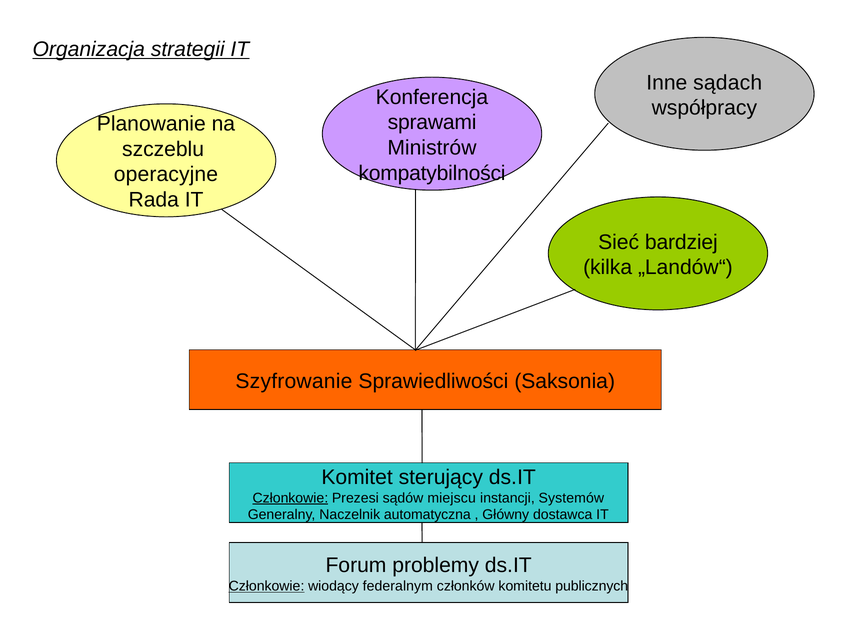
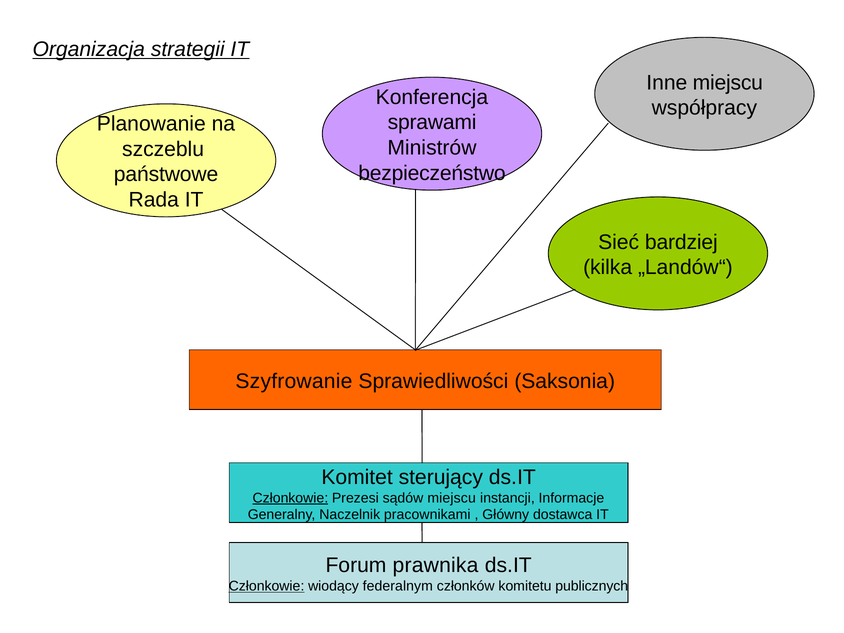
Inne sądach: sądach -> miejscu
kompatybilności: kompatybilności -> bezpieczeństwo
operacyjne: operacyjne -> państwowe
Systemów: Systemów -> Informacje
automatyczna: automatyczna -> pracownikami
problemy: problemy -> prawnika
